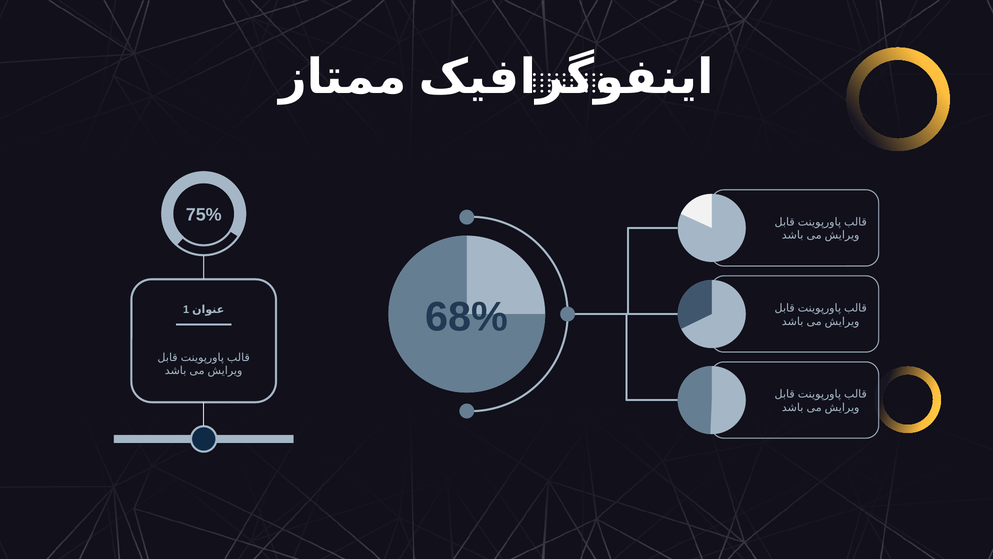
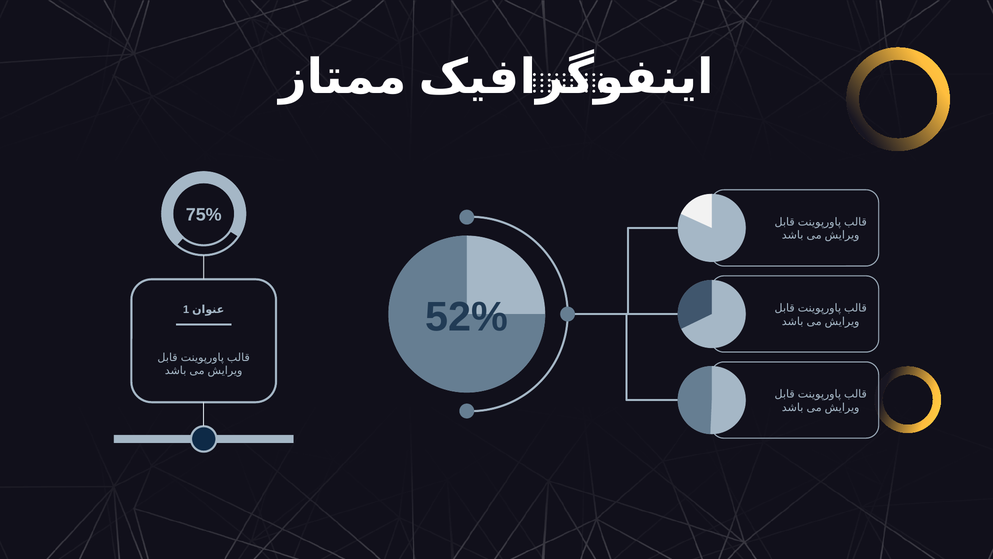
68%: 68% -> 52%
